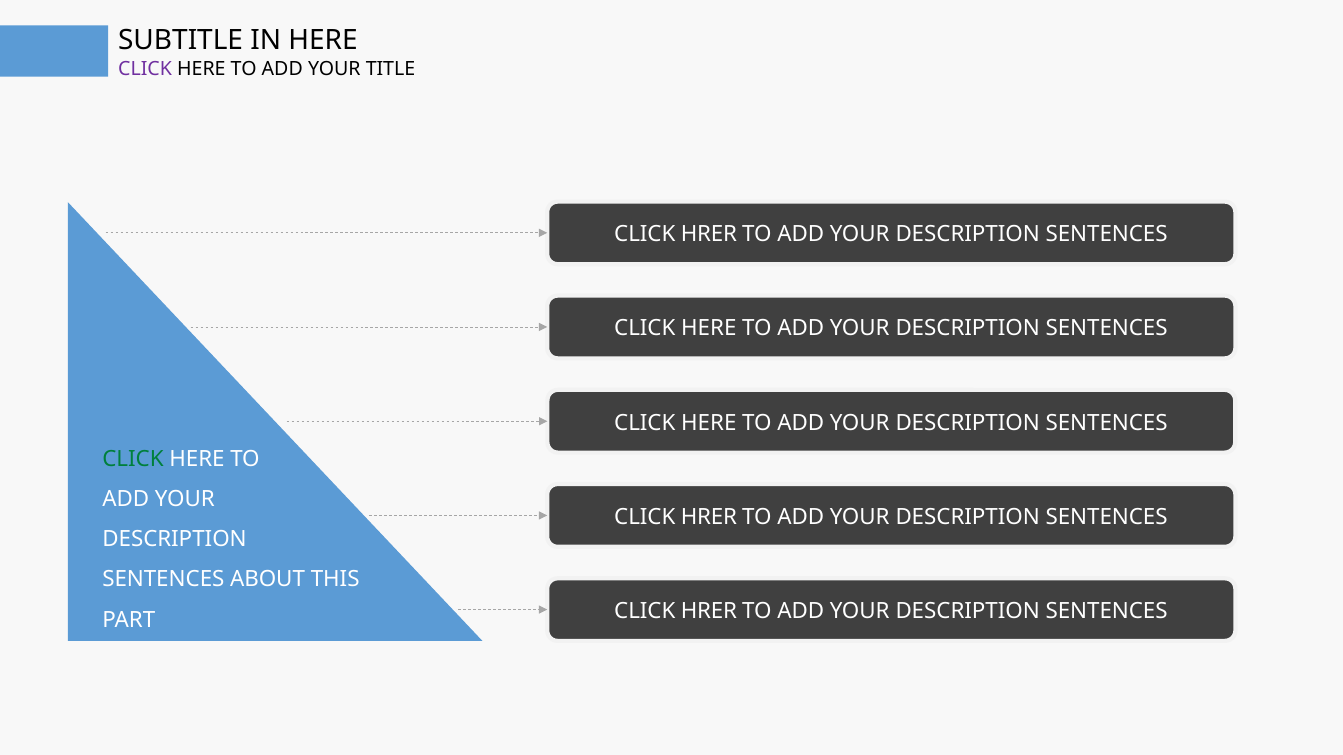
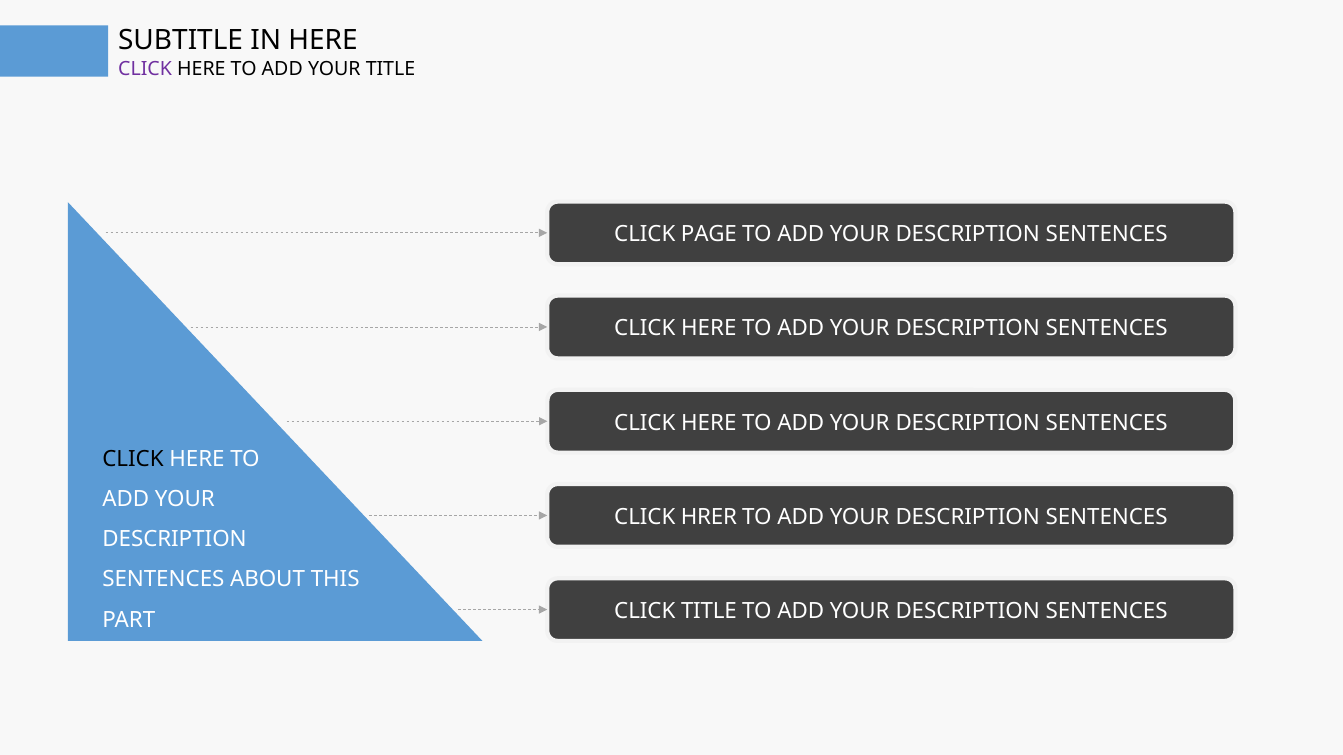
HRER at (709, 235): HRER -> PAGE
CLICK at (133, 459) colour: green -> black
HRER at (709, 611): HRER -> TITLE
